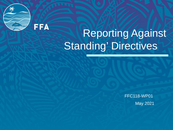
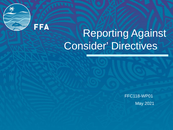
Standing: Standing -> Consider
